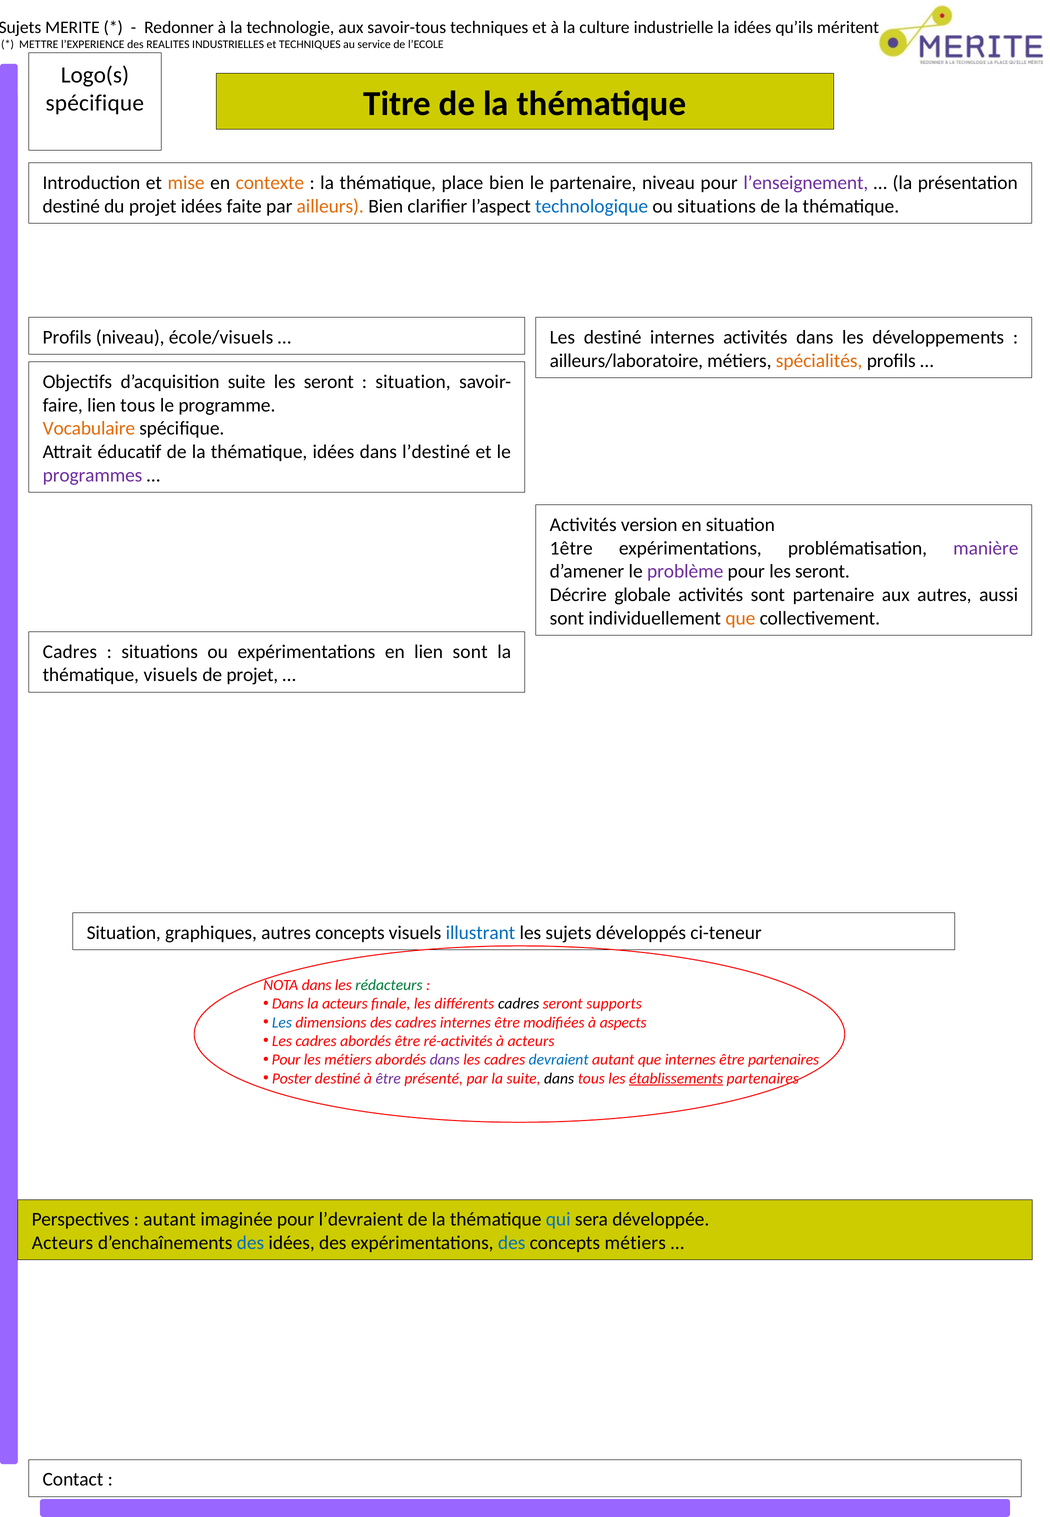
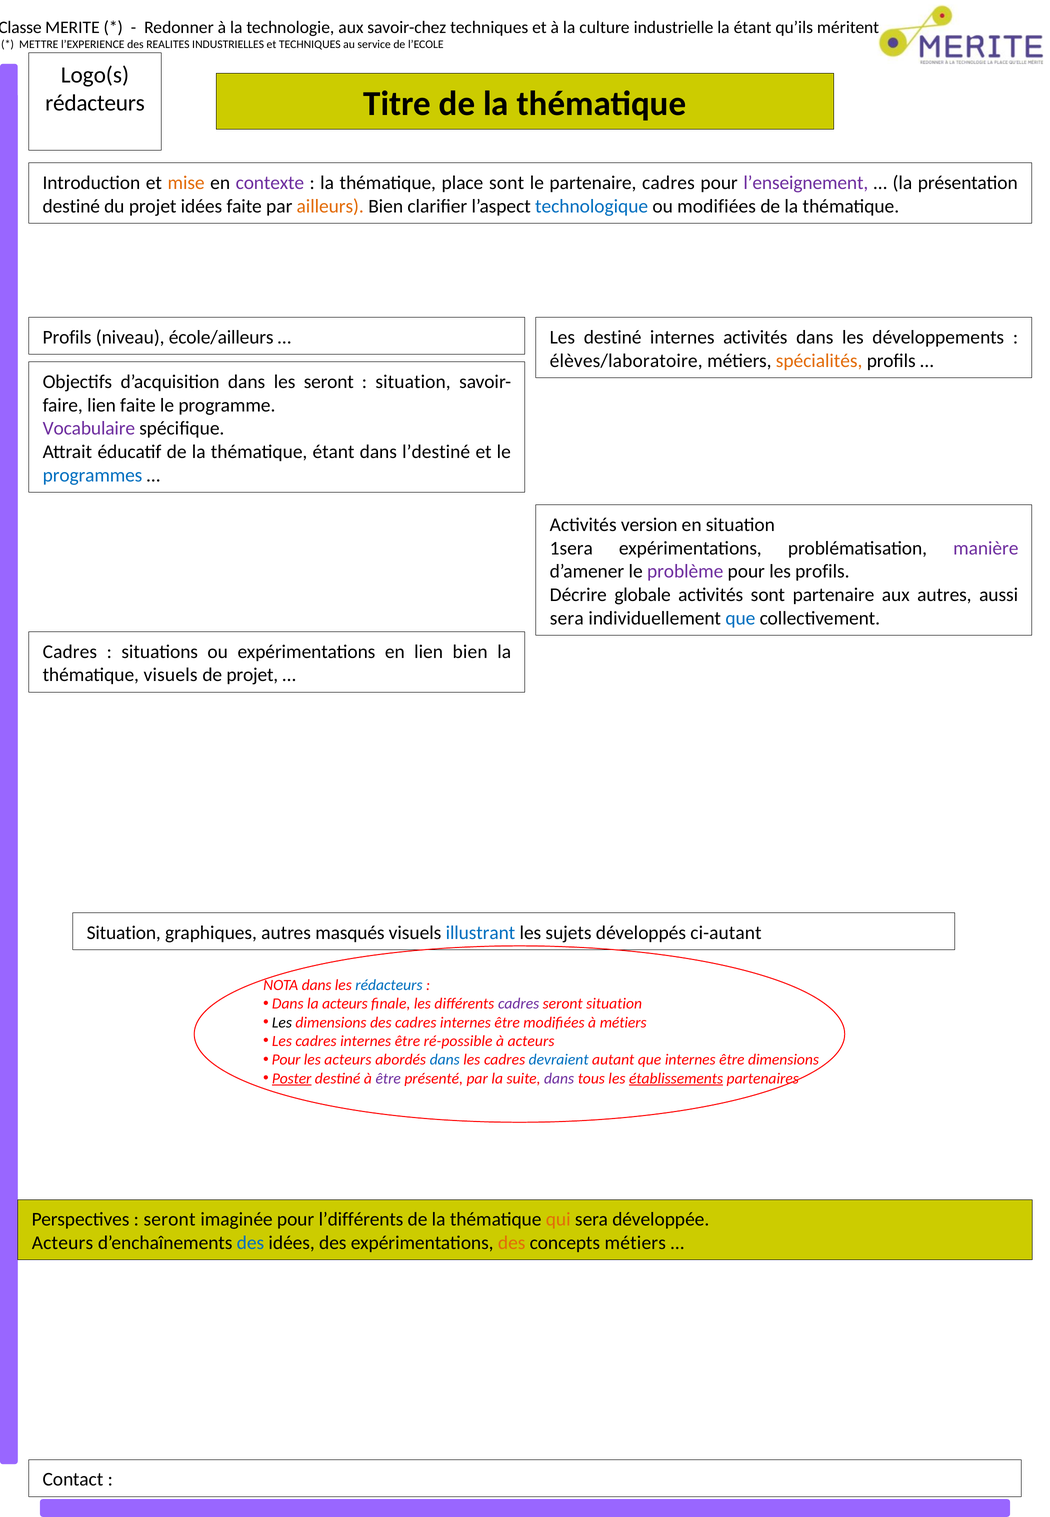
Sujets at (20, 27): Sujets -> Classe
savoir-tous: savoir-tous -> savoir-chez
la idées: idées -> étant
spécifique at (95, 103): spécifique -> rédacteurs
contexte colour: orange -> purple
place bien: bien -> sont
partenaire niveau: niveau -> cadres
ou situations: situations -> modifiées
école/visuels: école/visuels -> école/ailleurs
ailleurs/laboratoire: ailleurs/laboratoire -> élèves/laboratoire
d’acquisition suite: suite -> dans
lien tous: tous -> faite
Vocabulaire colour: orange -> purple
thématique idées: idées -> étant
programmes colour: purple -> blue
1être: 1être -> 1sera
pour les seront: seront -> profils
sont at (567, 618): sont -> sera
que at (740, 618) colour: orange -> blue
lien sont: sont -> bien
autres concepts: concepts -> masqués
ci-teneur: ci-teneur -> ci-autant
rédacteurs at (389, 985) colour: green -> blue
cadres at (519, 1004) colour: black -> purple
seront supports: supports -> situation
Les at (282, 1022) colour: blue -> black
à aspects: aspects -> métiers
Les cadres abordés: abordés -> internes
ré-activités: ré-activités -> ré-possible
les métiers: métiers -> acteurs
dans at (445, 1060) colour: purple -> blue
être partenaires: partenaires -> dimensions
Poster underline: none -> present
dans at (559, 1078) colour: black -> purple
autant at (170, 1219): autant -> seront
l’devraient: l’devraient -> l’différents
qui colour: blue -> orange
des at (512, 1243) colour: blue -> orange
